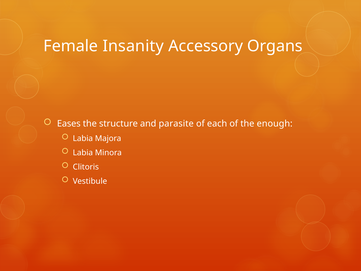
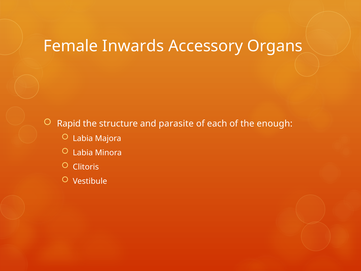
Insanity: Insanity -> Inwards
Eases: Eases -> Rapid
